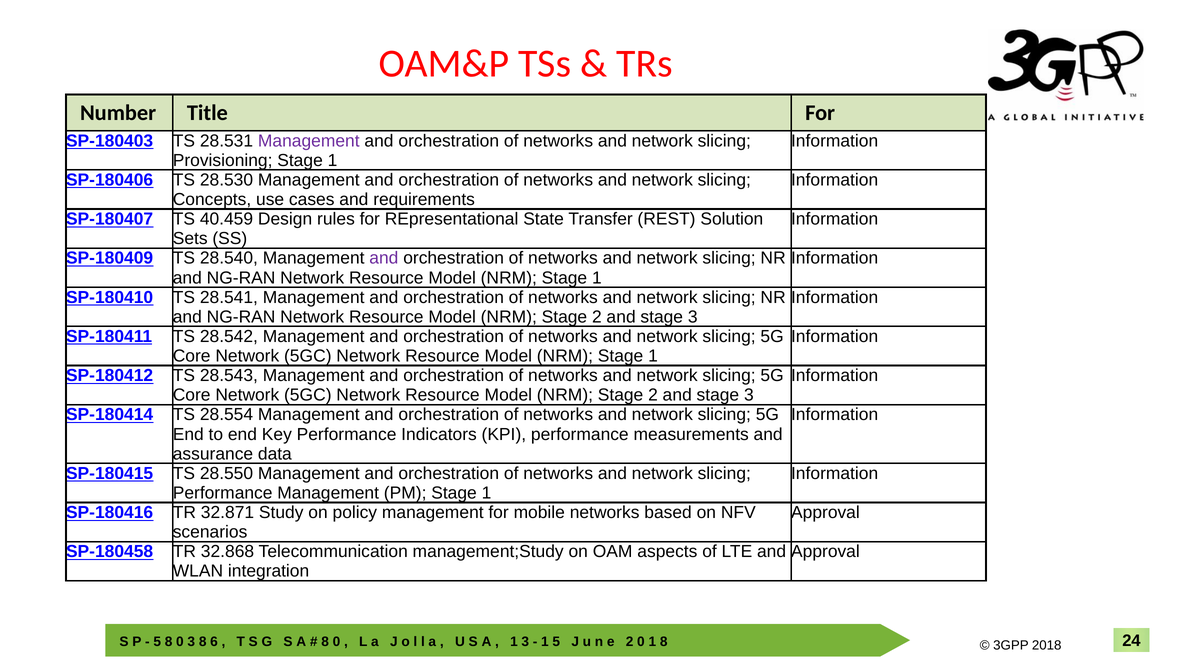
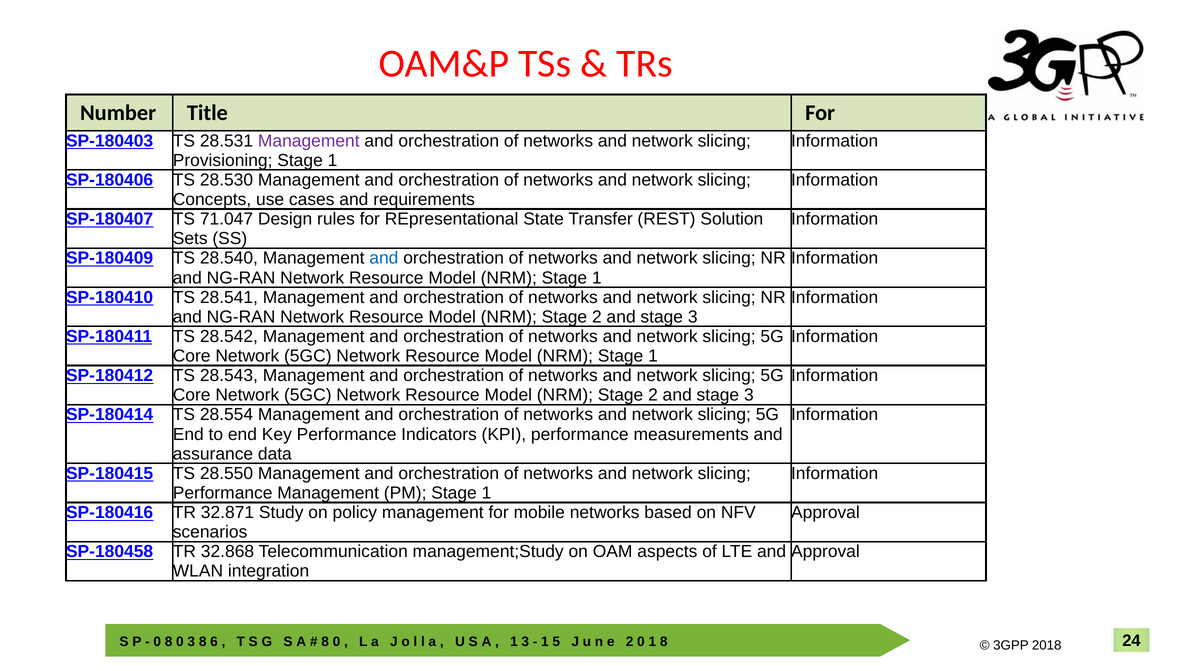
40.459: 40.459 -> 71.047
and at (384, 258) colour: purple -> blue
5 at (157, 642): 5 -> 0
